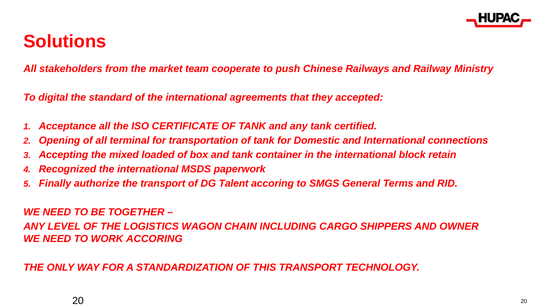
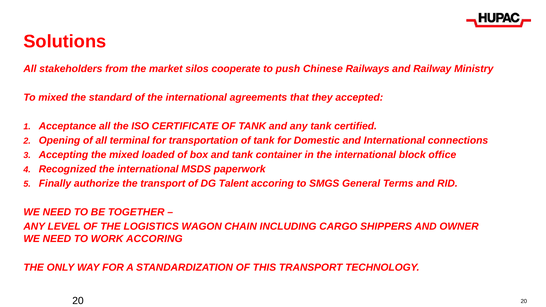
team: team -> silos
To digital: digital -> mixed
retain: retain -> office
